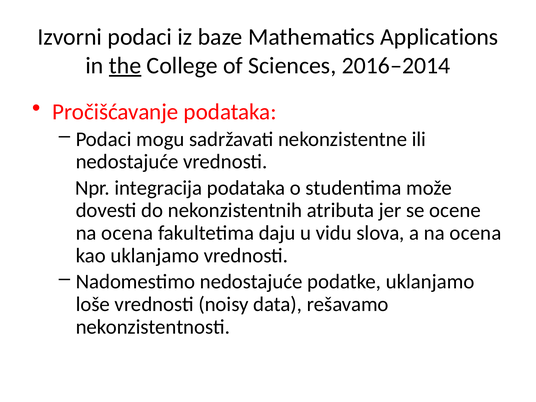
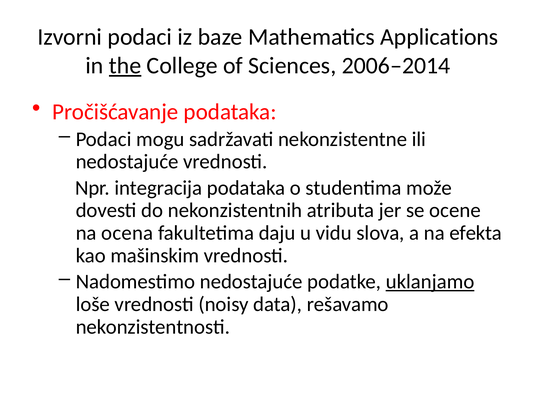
2016‒2014: 2016‒2014 -> 2006‒2014
a na ocena: ocena -> efekta
kao uklanjamo: uklanjamo -> mašinskim
uklanjamo at (430, 282) underline: none -> present
